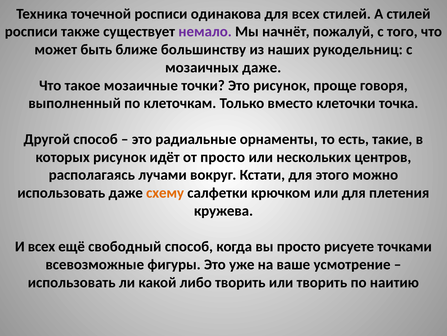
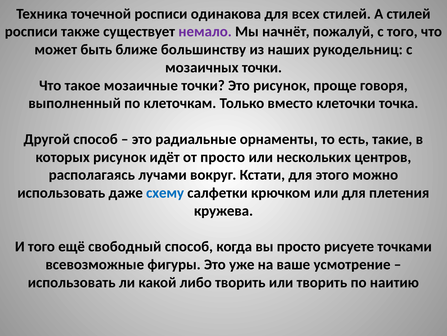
мозаичных даже: даже -> точки
схему colour: orange -> blue
И всех: всех -> того
